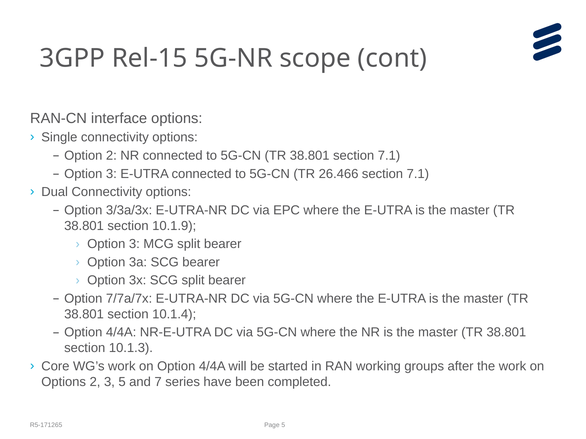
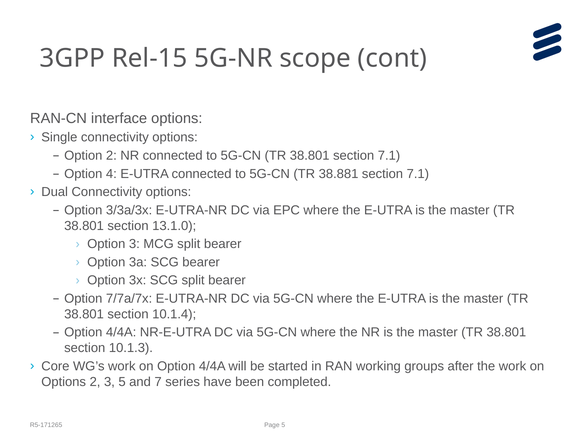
3 at (111, 174): 3 -> 4
26.466: 26.466 -> 38.881
10.1.9: 10.1.9 -> 13.1.0
